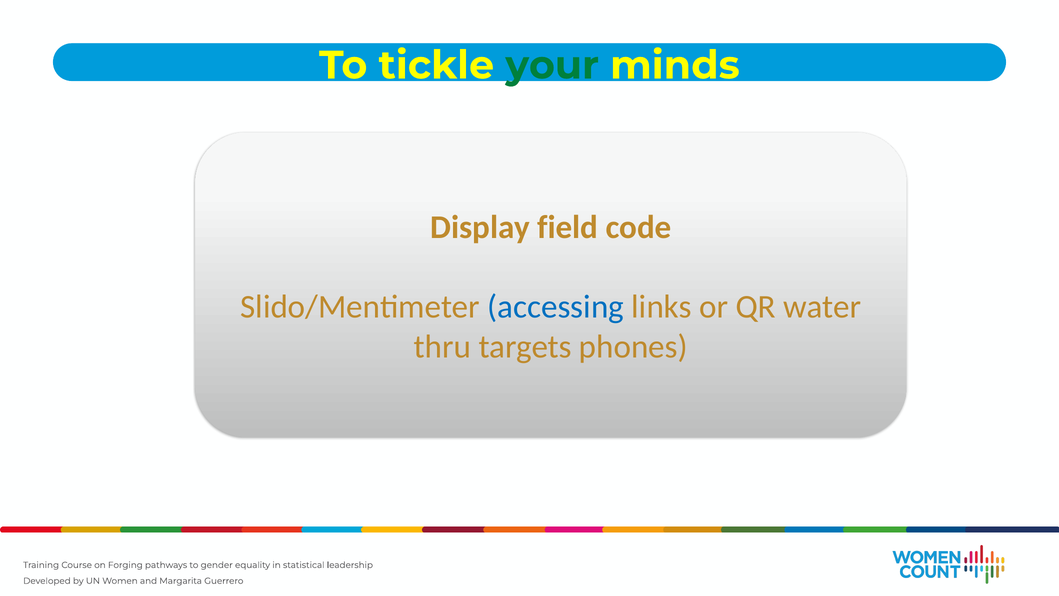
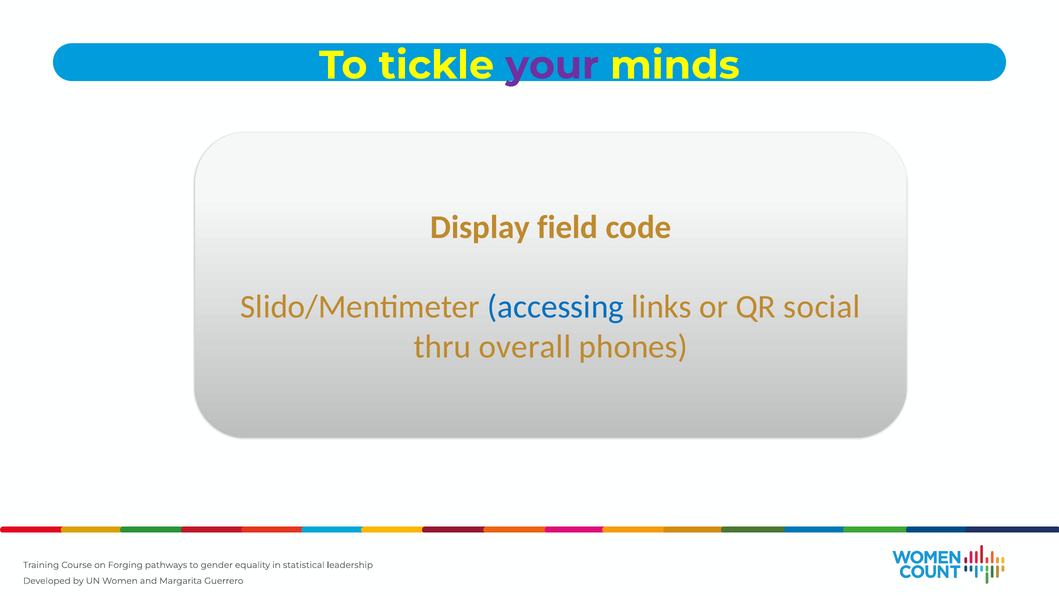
your colour: green -> purple
water: water -> social
targets: targets -> overall
